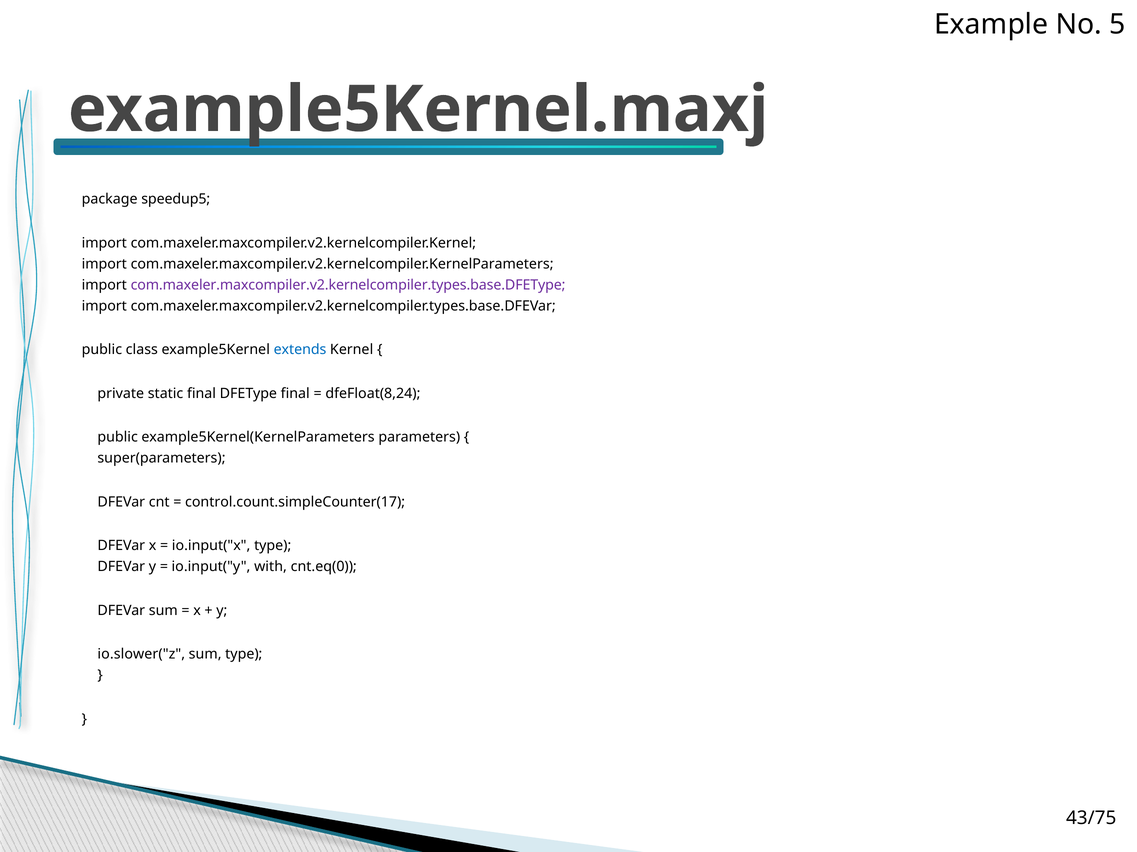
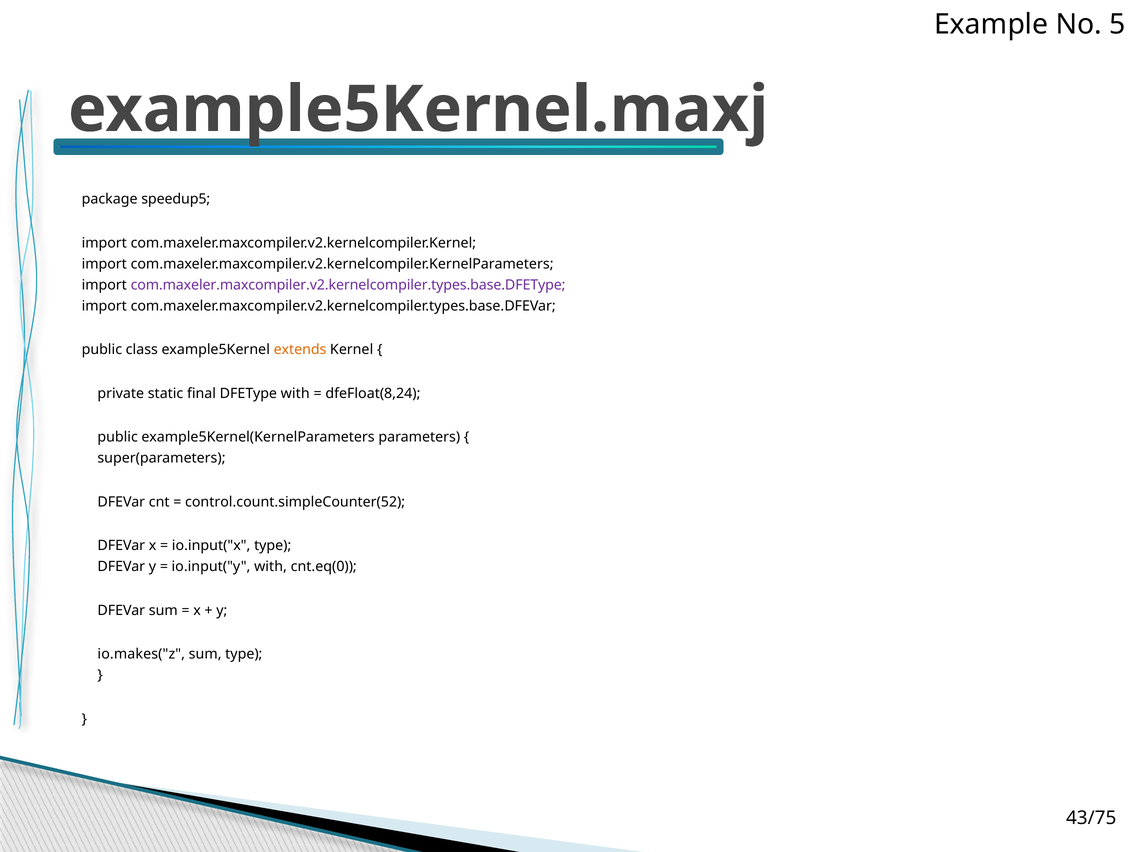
extends colour: blue -> orange
DFEType final: final -> with
control.count.simpleCounter(17: control.count.simpleCounter(17 -> control.count.simpleCounter(52
io.slower("z: io.slower("z -> io.makes("z
